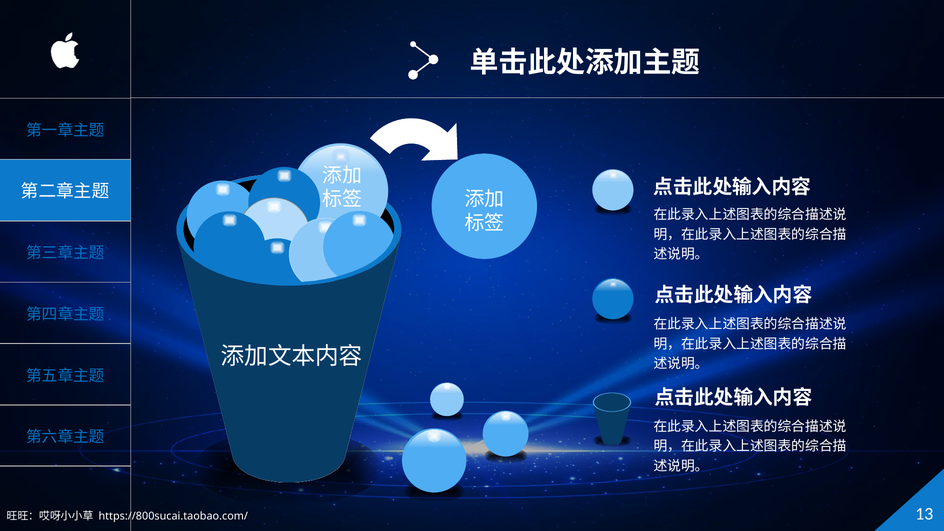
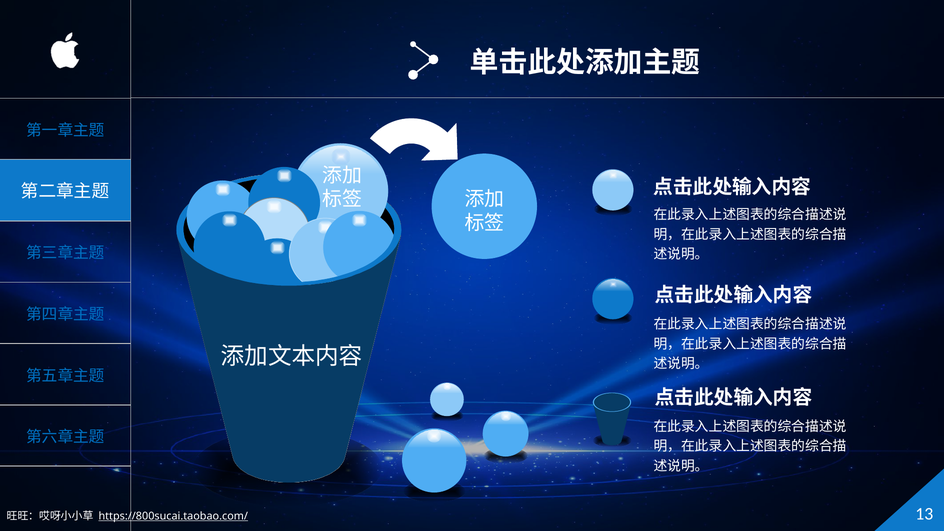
https://800sucai.taobao.com/ underline: none -> present
